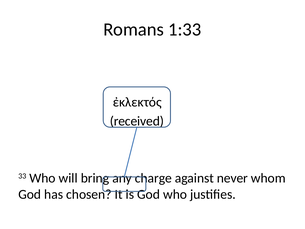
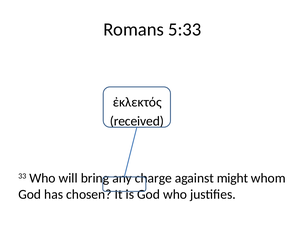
1:33: 1:33 -> 5:33
never: never -> might
